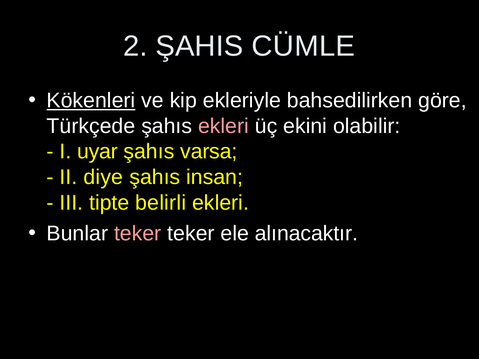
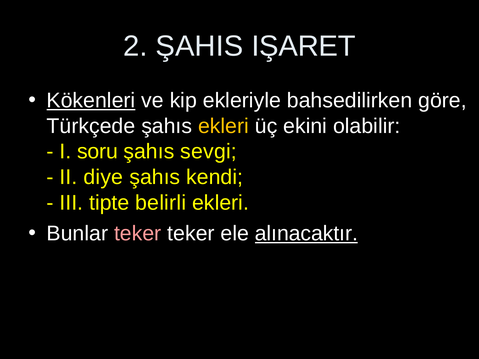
CÜMLE: CÜMLE -> IŞARET
ekleri at (224, 126) colour: pink -> yellow
uyar: uyar -> soru
varsa: varsa -> sevgi
insan: insan -> kendi
alınacaktır underline: none -> present
